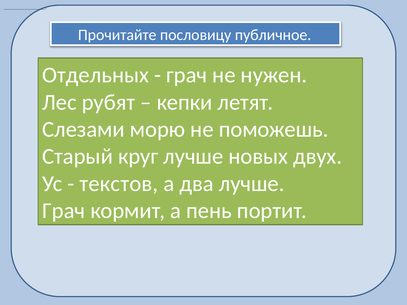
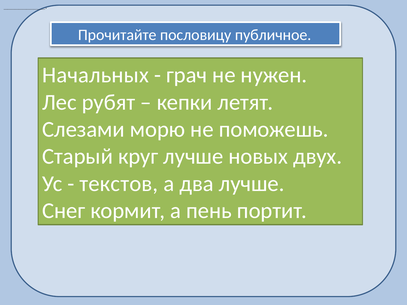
Отдельных: Отдельных -> Начальных
Грач at (64, 211): Грач -> Снег
